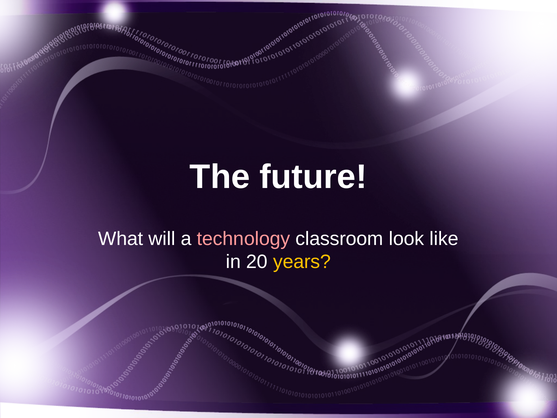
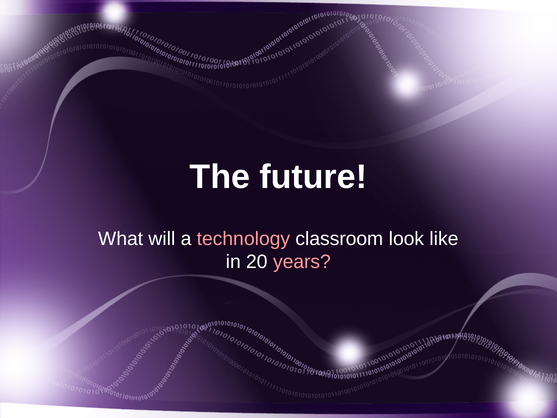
years colour: yellow -> pink
